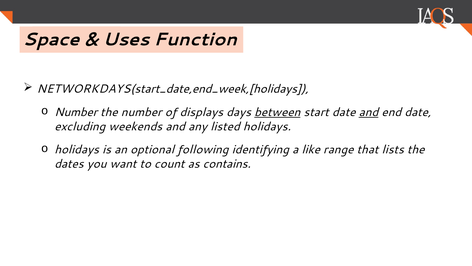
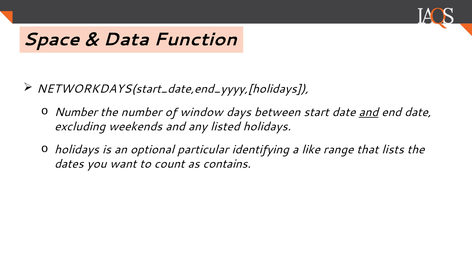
Uses: Uses -> Data
NETWORKDAYS(start_date,end_week,[holidays: NETWORKDAYS(start_date,end_week,[holidays -> NETWORKDAYS(start_date,end_yyyy,[holidays
displays: displays -> window
between underline: present -> none
following: following -> particular
